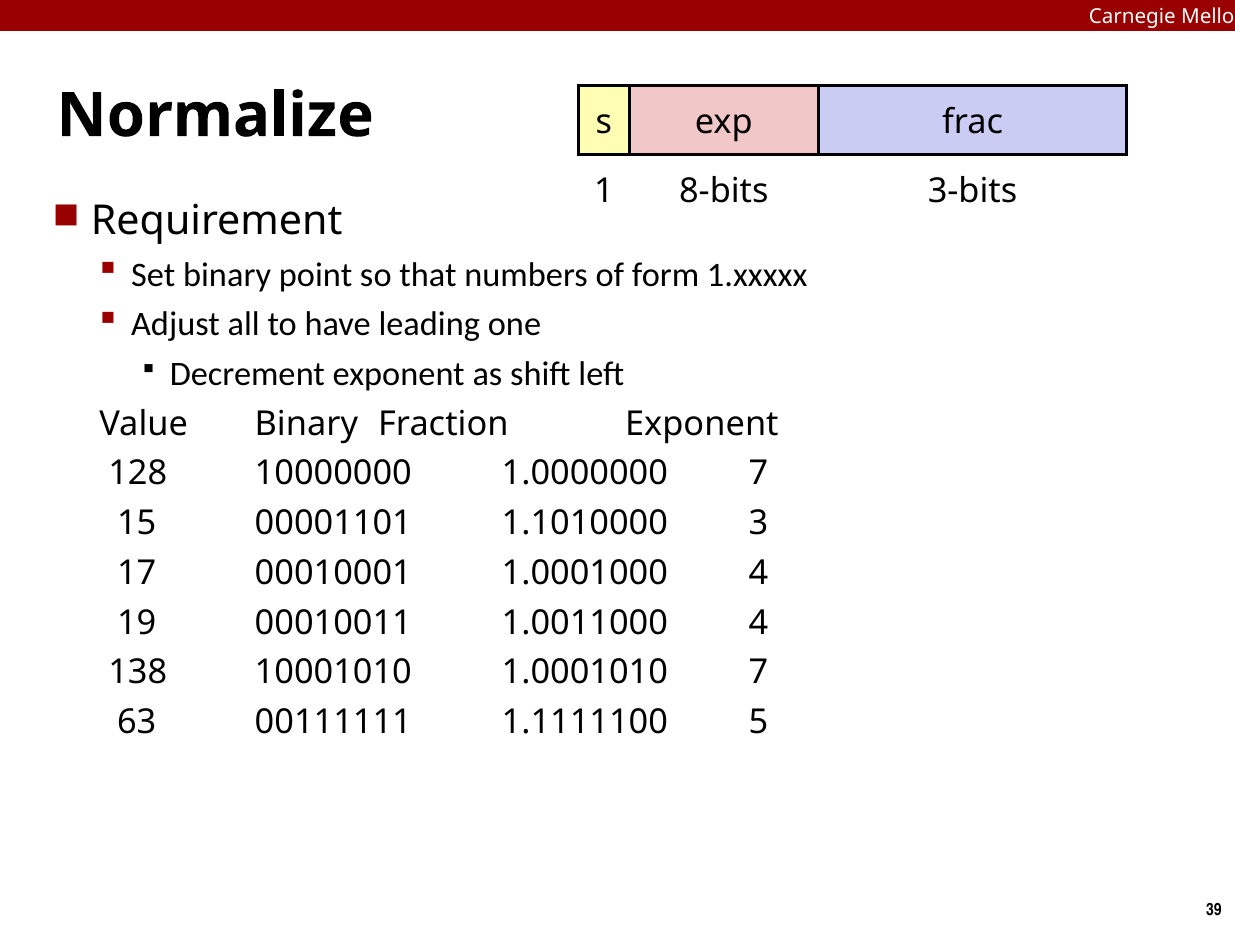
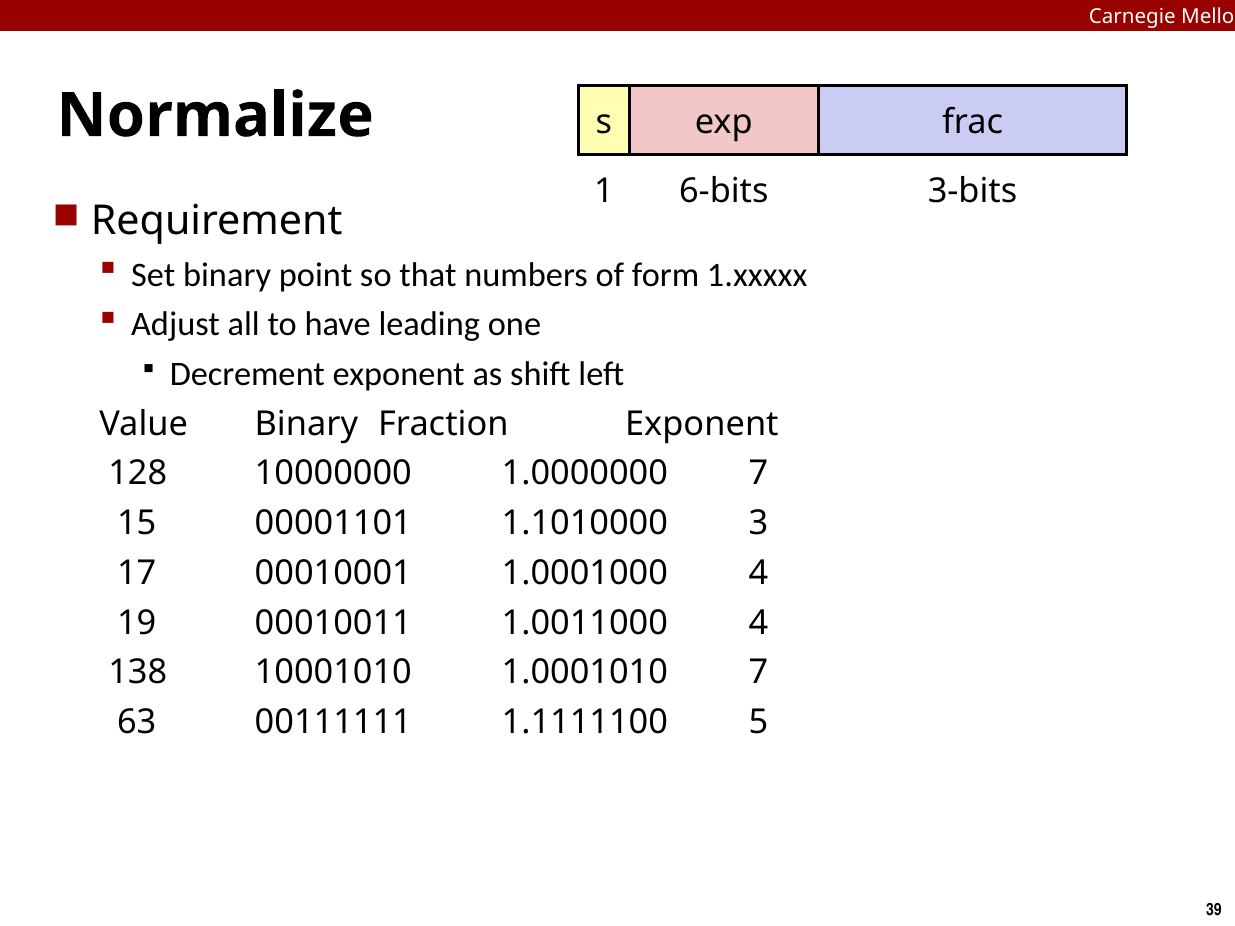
8-bits: 8-bits -> 6-bits
